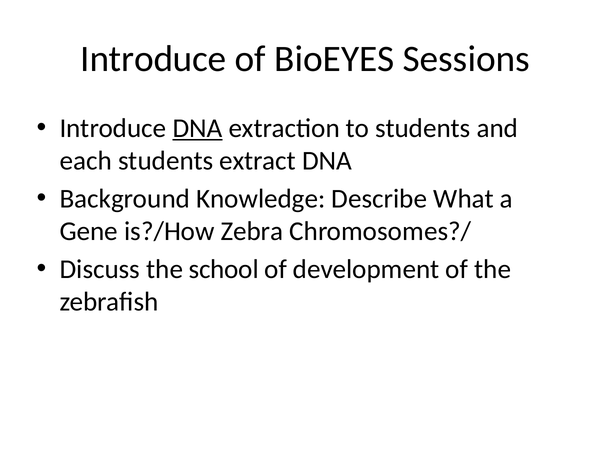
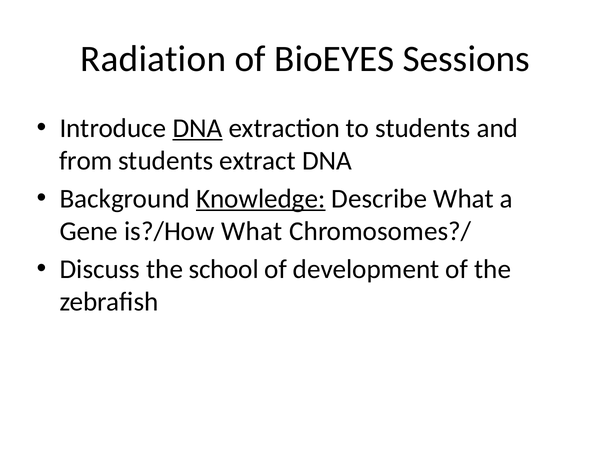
Introduce at (153, 59): Introduce -> Radiation
each: each -> from
Knowledge underline: none -> present
is?/How Zebra: Zebra -> What
